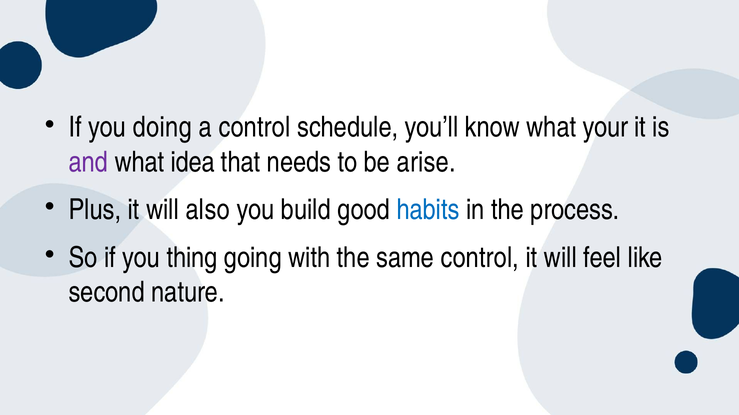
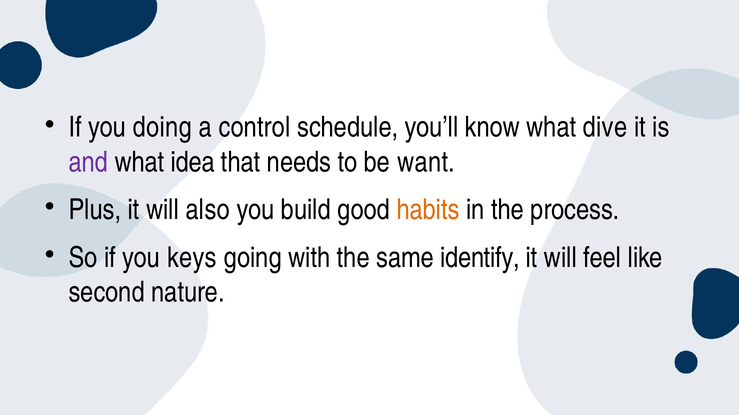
your: your -> dive
arise: arise -> want
habits colour: blue -> orange
thing: thing -> keys
same control: control -> identify
